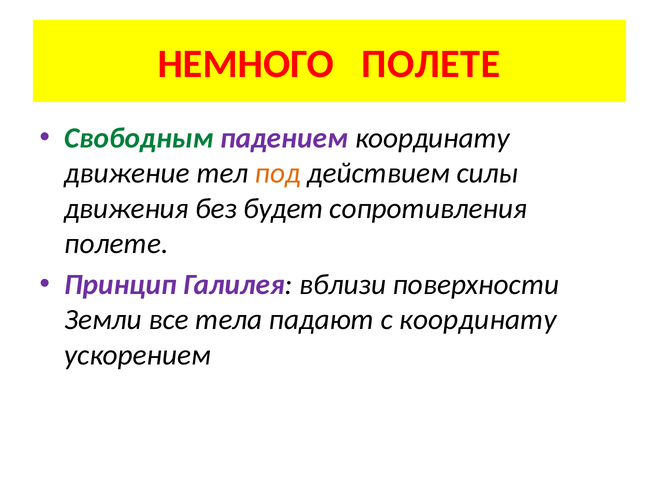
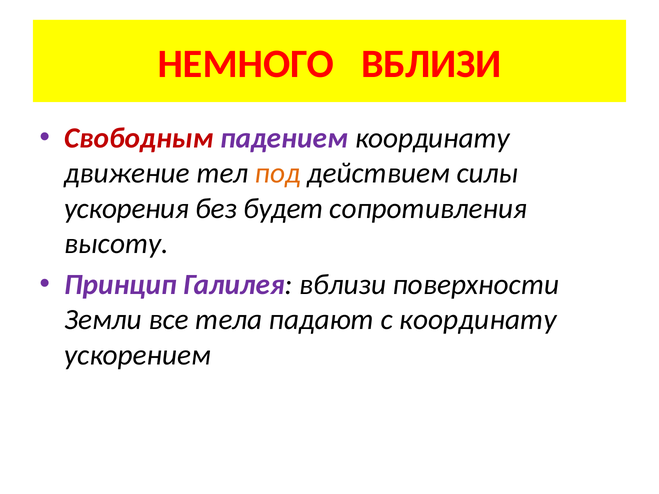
НЕМНОГО ПОЛЕТЕ: ПОЛЕТЕ -> ВБЛИЗИ
Свободным colour: green -> red
движения: движения -> ускорения
полете at (117, 244): полете -> высоту
